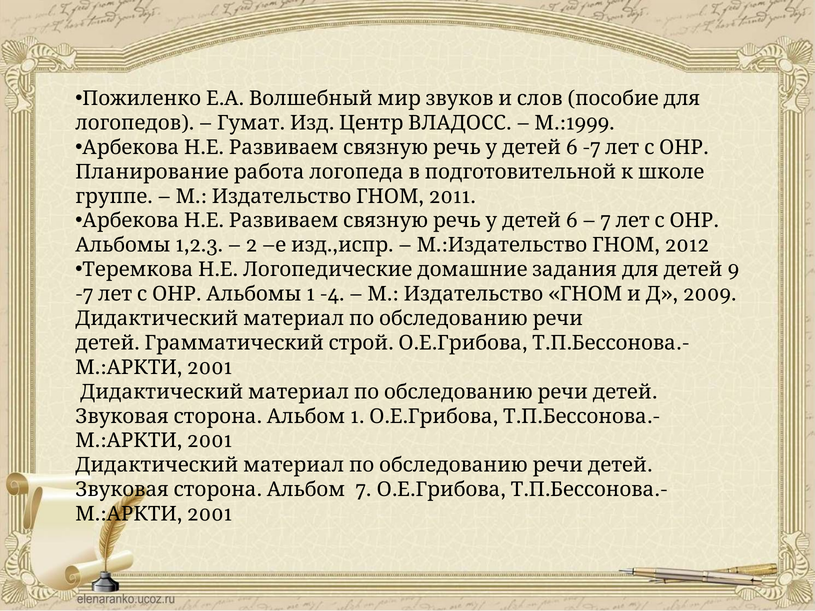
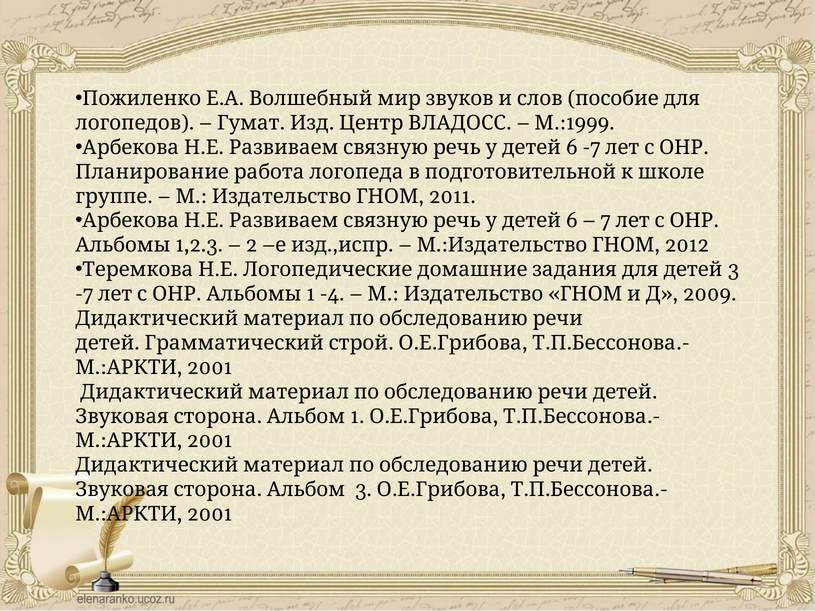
9 at (733, 270): 9 -> 3
7 at (363, 490): 7 -> 3
